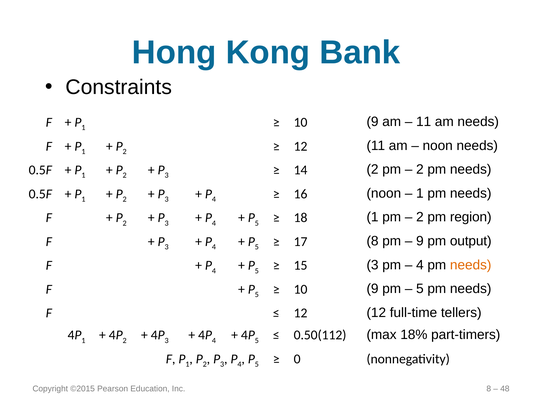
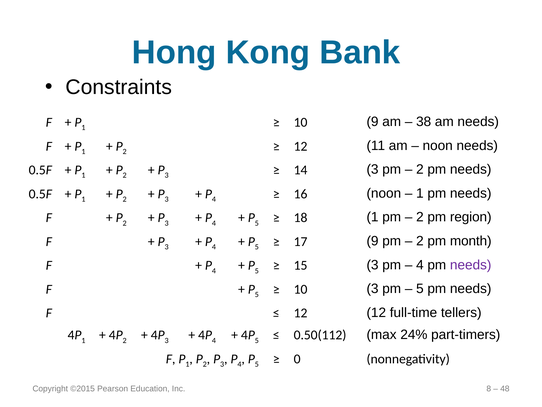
11 at (424, 122): 11 -> 38
14 2: 2 -> 3
17 8: 8 -> 9
9 at (420, 241): 9 -> 2
output: output -> month
needs at (471, 265) colour: orange -> purple
9 at (373, 288): 9 -> 3
18%: 18% -> 24%
